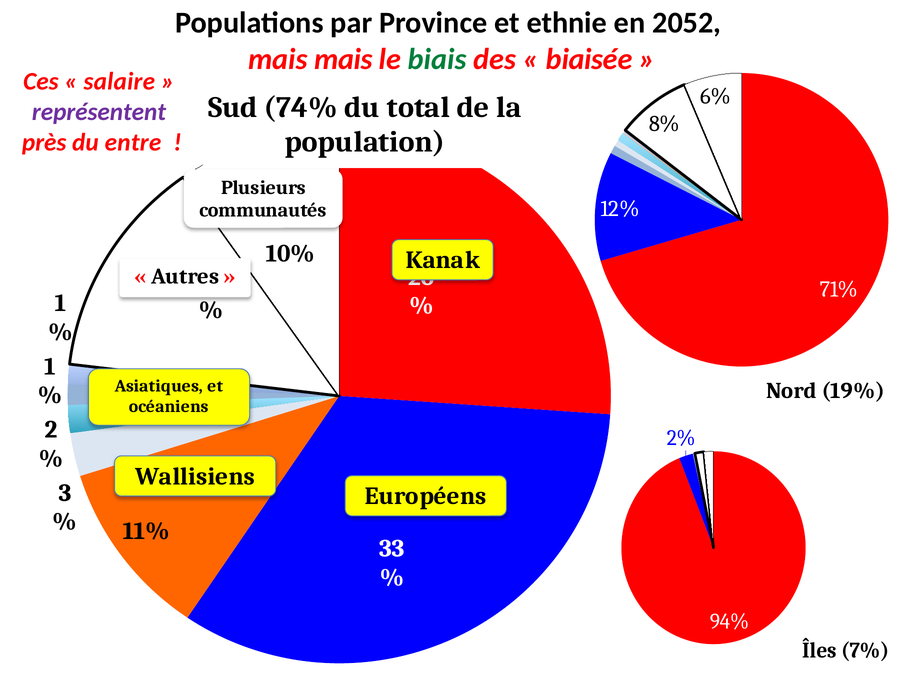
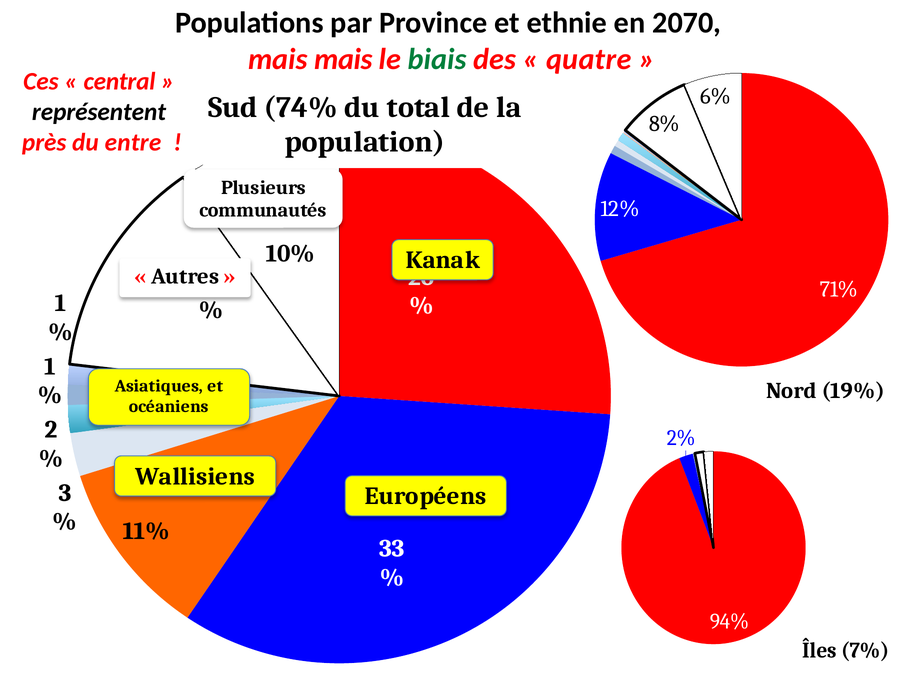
2052: 2052 -> 2070
biaisée: biaisée -> quatre
salaire: salaire -> central
représentent colour: purple -> black
